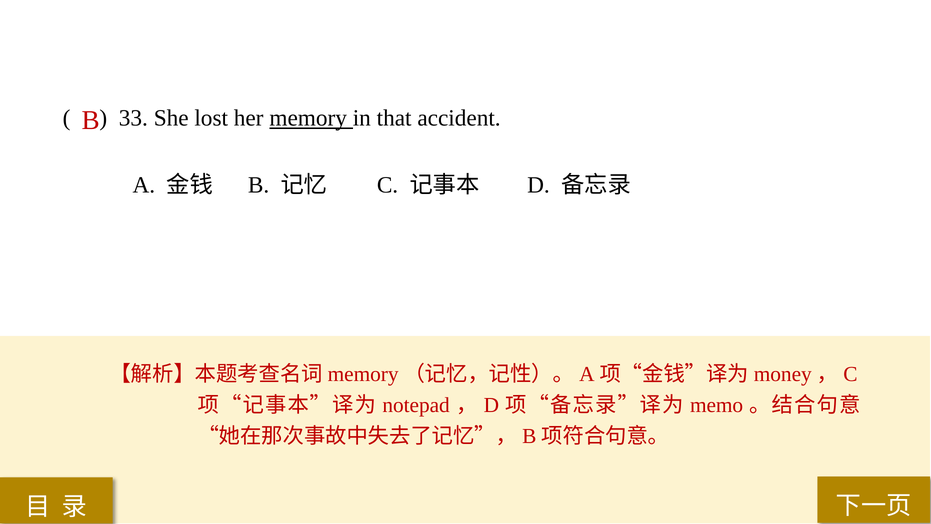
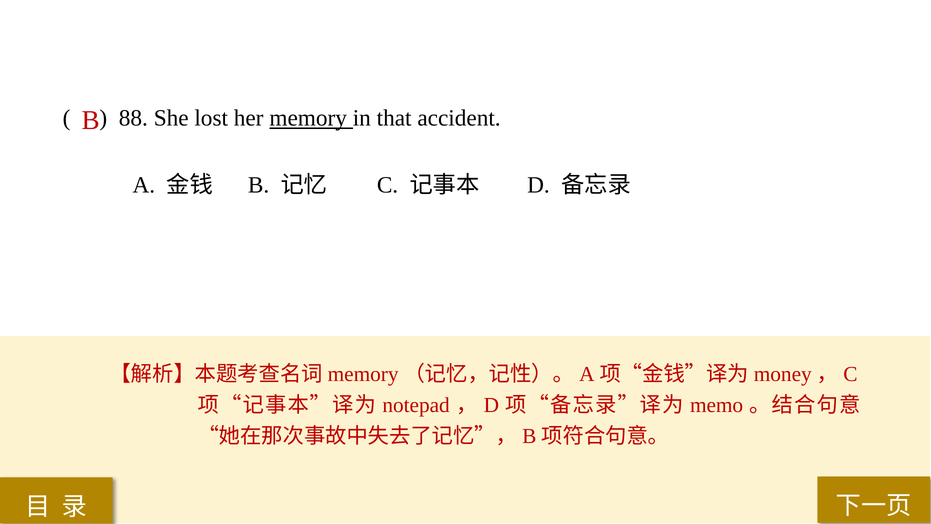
33: 33 -> 88
